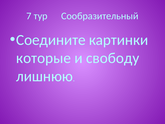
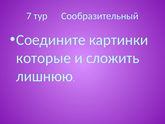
свободу: свободу -> сложить
